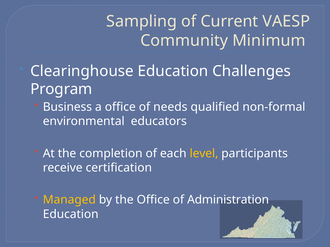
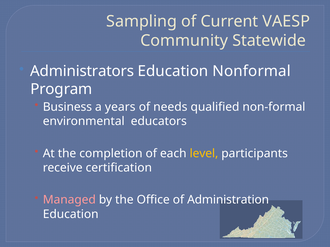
Minimum: Minimum -> Statewide
Clearinghouse: Clearinghouse -> Administrators
Challenges: Challenges -> Nonformal
a office: office -> years
Managed colour: yellow -> pink
